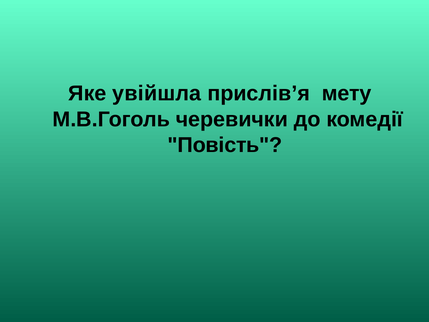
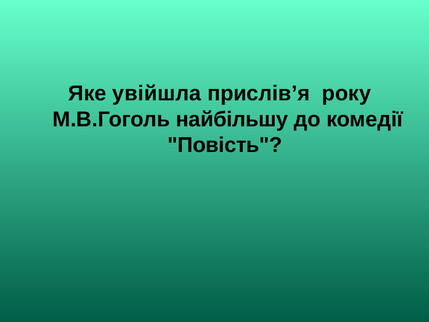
мету: мету -> року
черевички: черевички -> найбільшу
